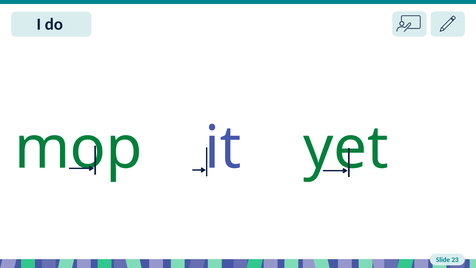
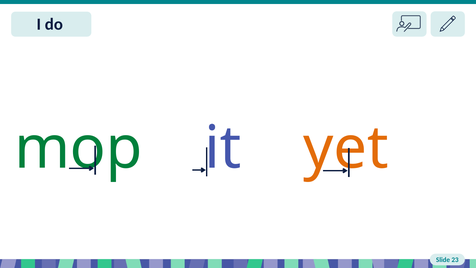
yet colour: green -> orange
